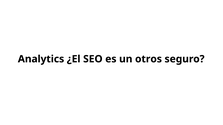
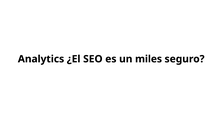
otros: otros -> miles
